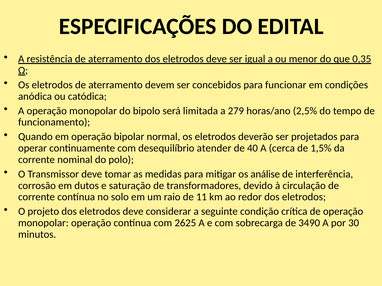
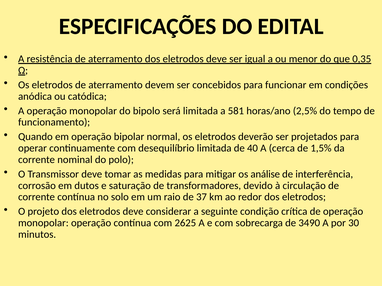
279: 279 -> 581
desequilíbrio atender: atender -> limitada
11: 11 -> 37
